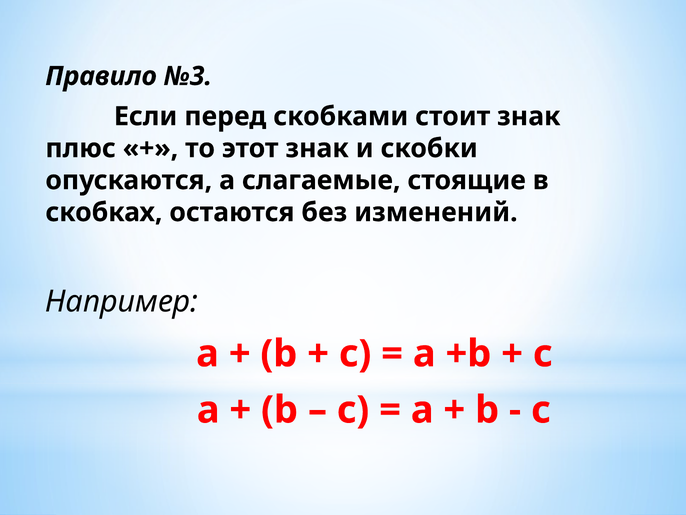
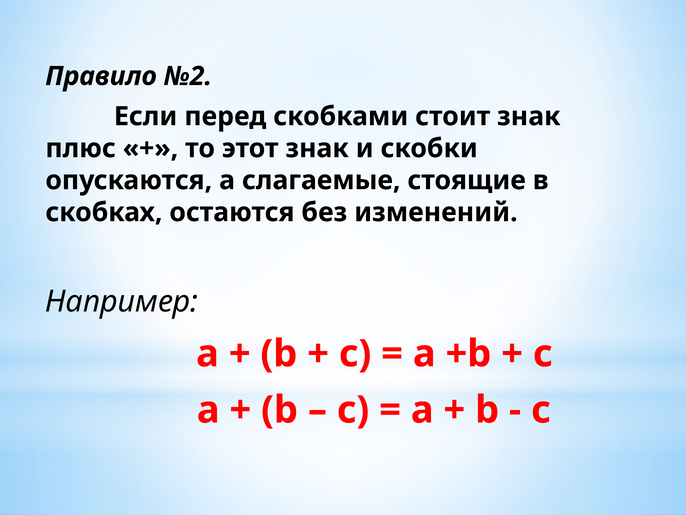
№3: №3 -> №2
